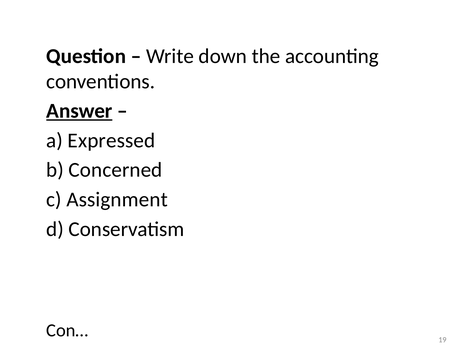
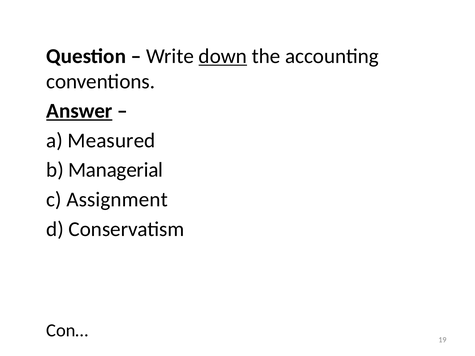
down underline: none -> present
Expressed: Expressed -> Measured
Concerned: Concerned -> Managerial
